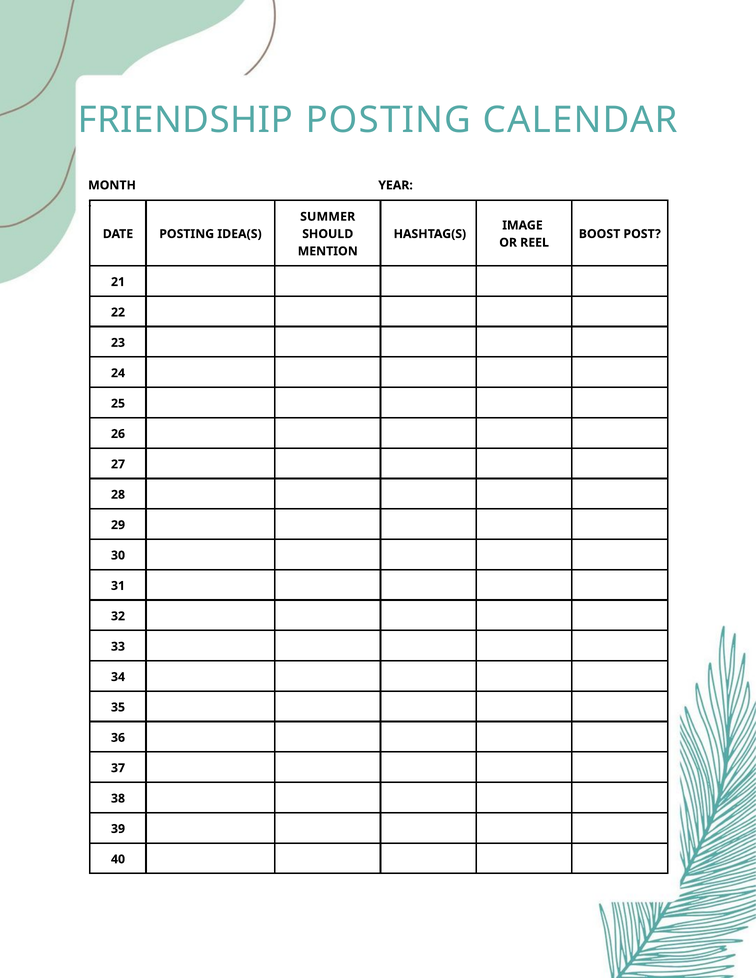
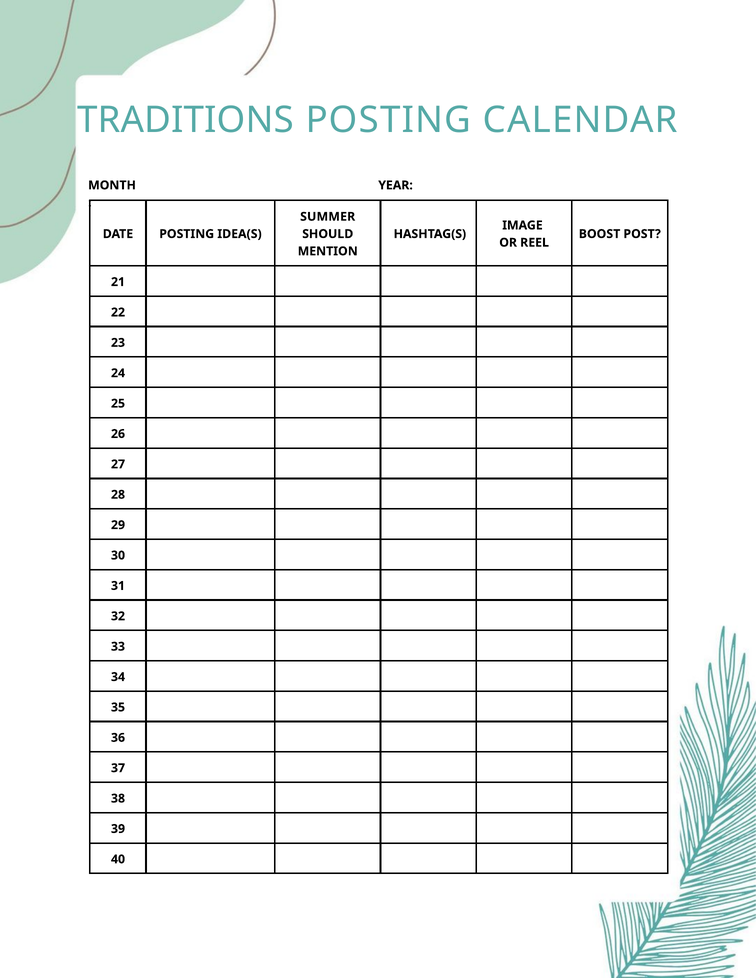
FRIENDSHIP: FRIENDSHIP -> TRADITIONS
